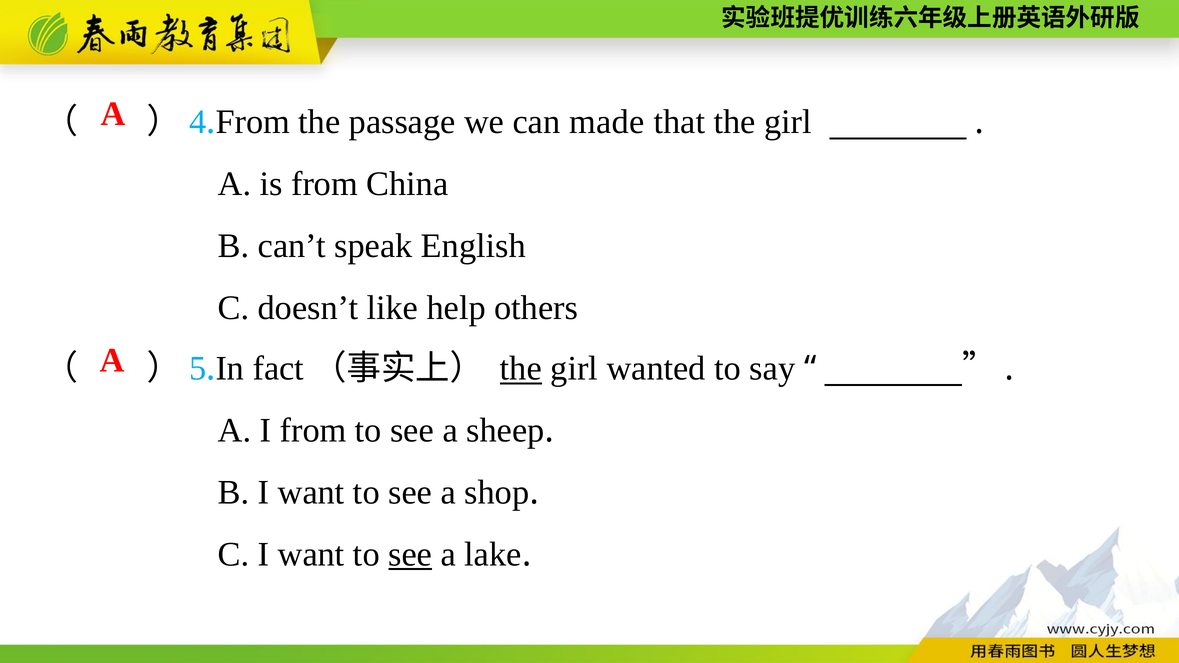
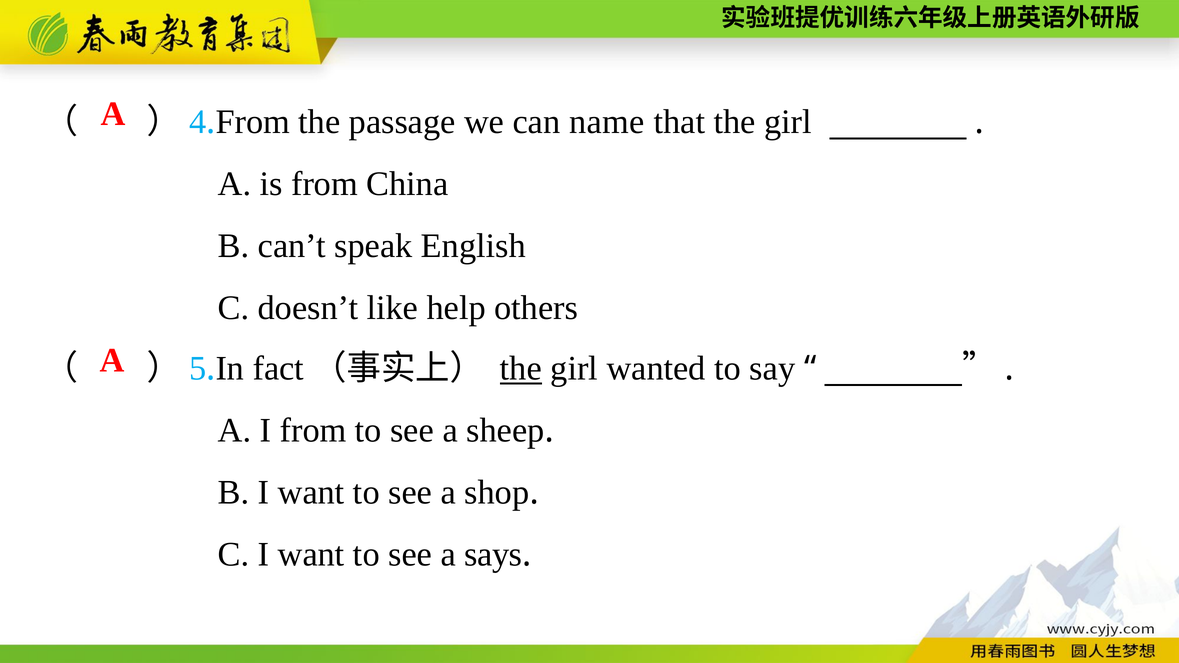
made: made -> name
see at (410, 555) underline: present -> none
lake: lake -> says
